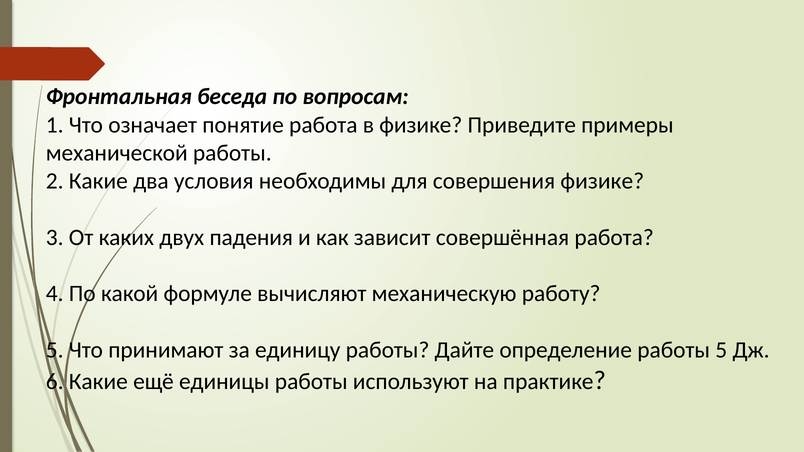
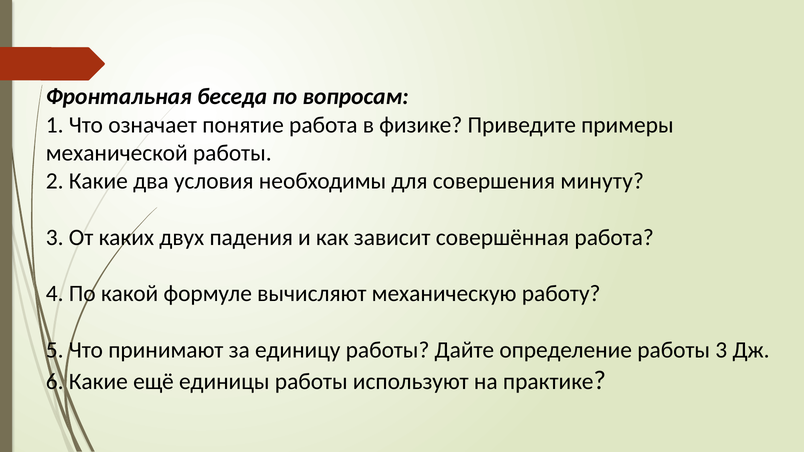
совершения физике: физике -> минуту
работы 5: 5 -> 3
